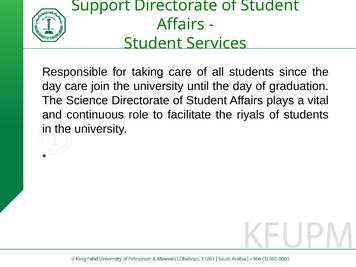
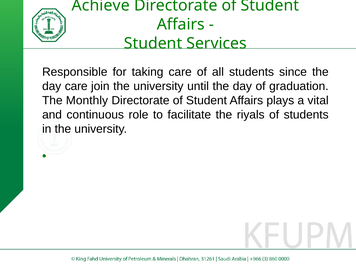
Support: Support -> Achieve
Science: Science -> Monthly
